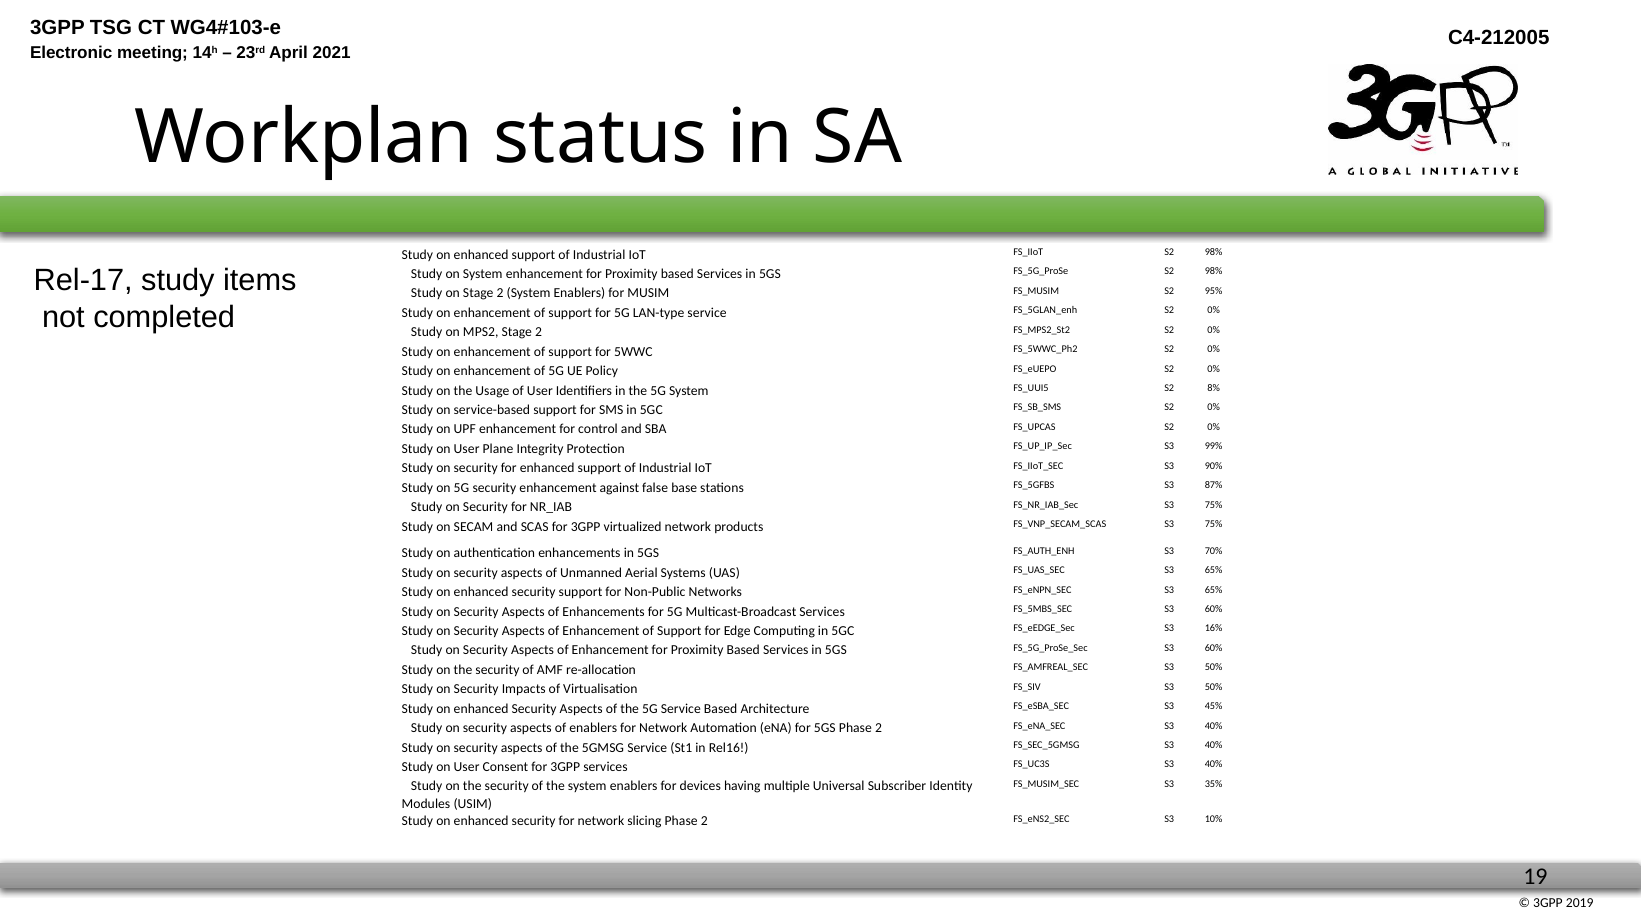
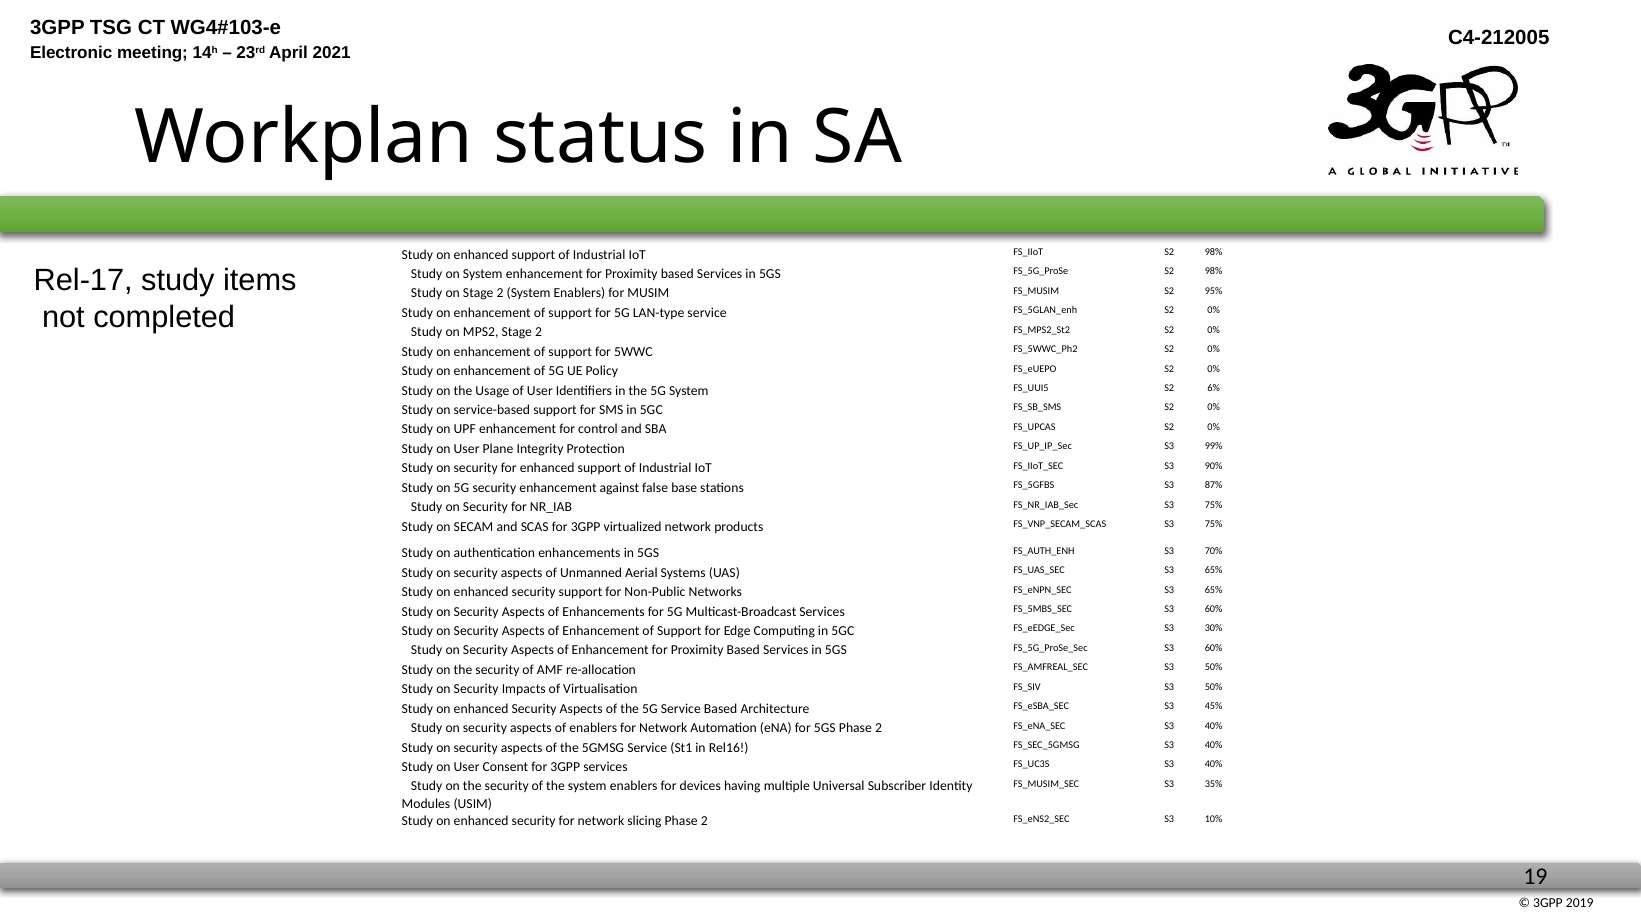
8%: 8% -> 6%
16%: 16% -> 30%
